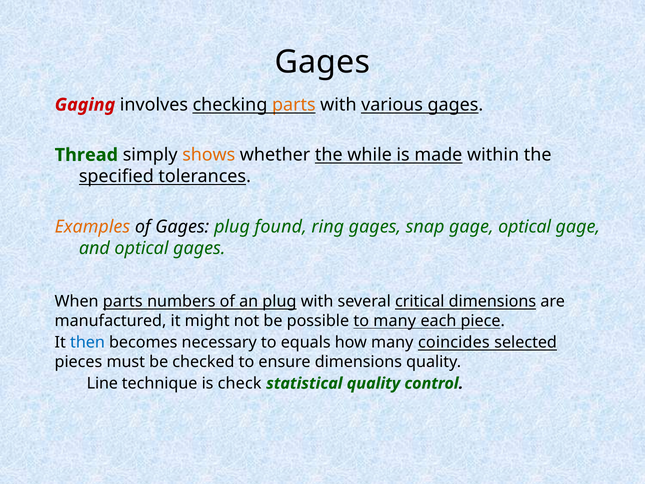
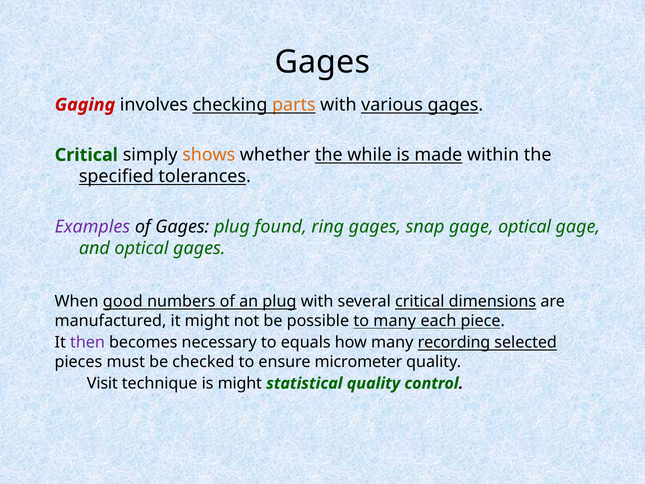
Thread at (86, 155): Thread -> Critical
Examples colour: orange -> purple
When parts: parts -> good
then colour: blue -> purple
coincides: coincides -> recording
ensure dimensions: dimensions -> micrometer
Line: Line -> Visit
is check: check -> might
